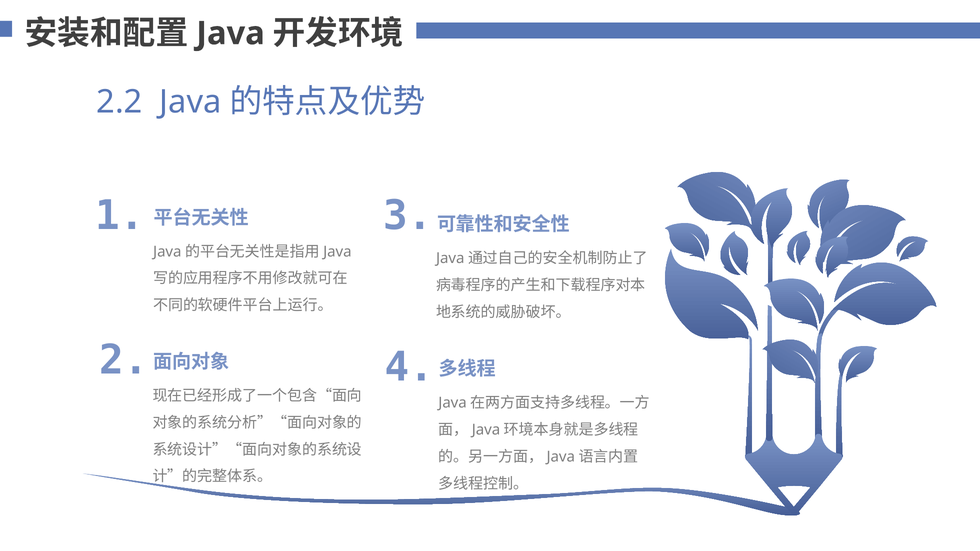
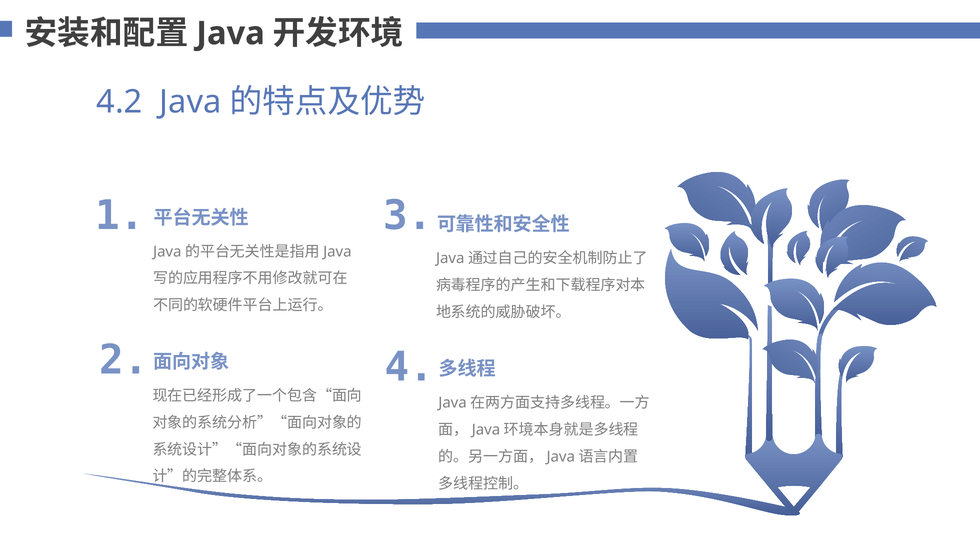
2.2: 2.2 -> 4.2
